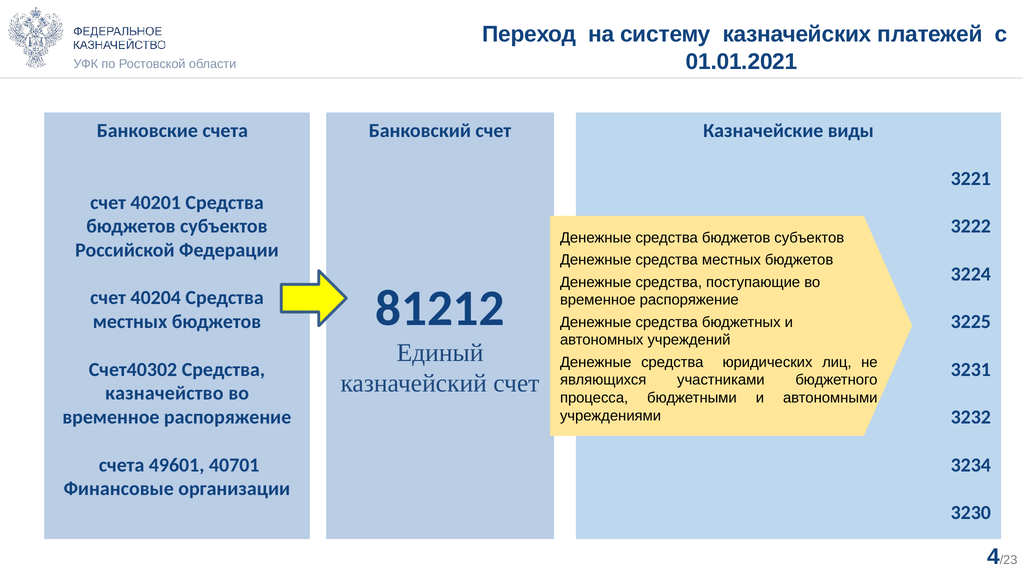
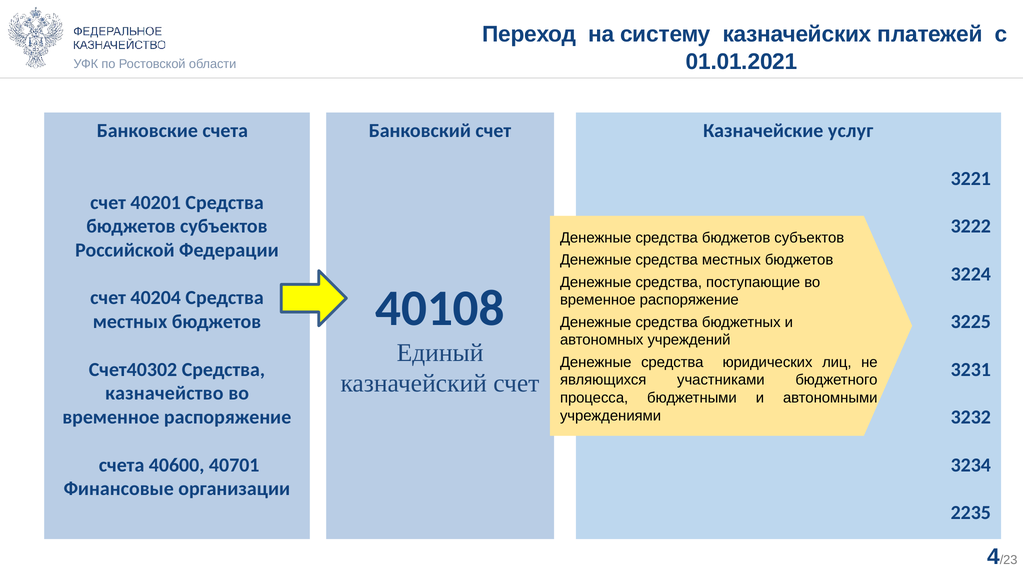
виды: виды -> услуг
81212: 81212 -> 40108
49601: 49601 -> 40600
3230: 3230 -> 2235
